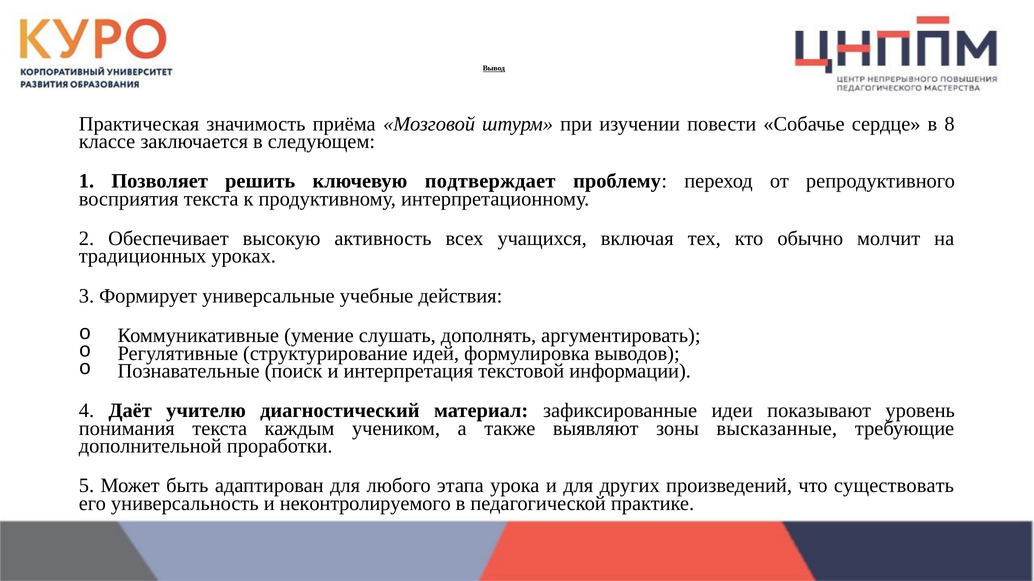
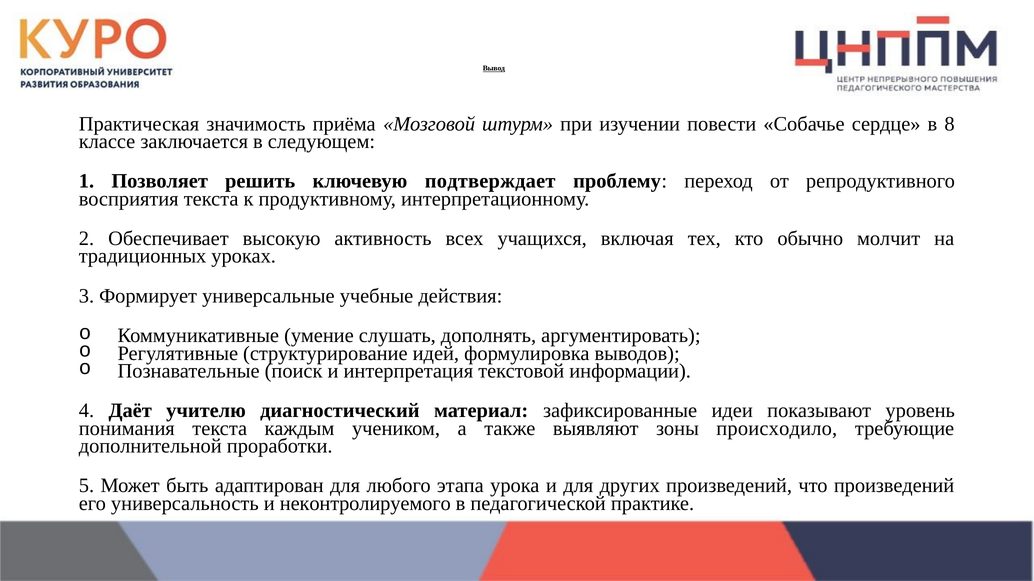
высказанные: высказанные -> происходило
что существовать: существовать -> произведений
